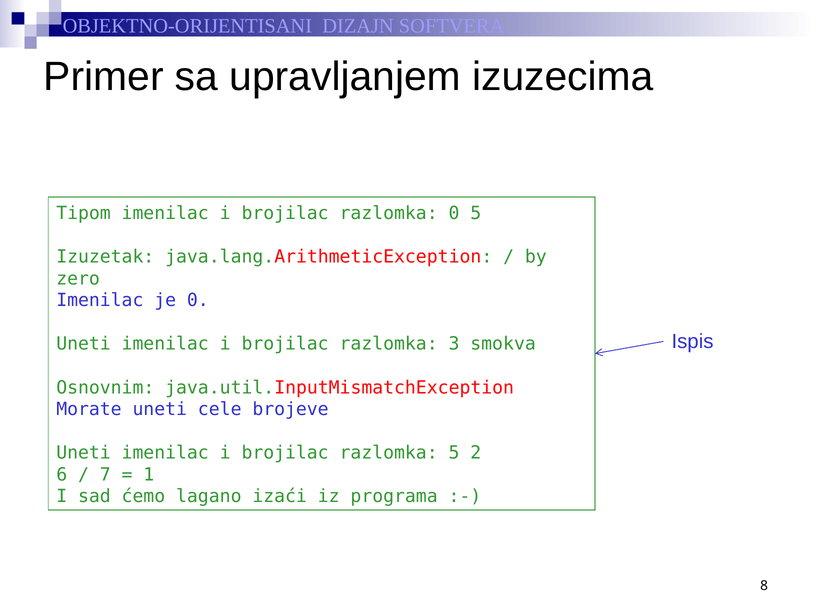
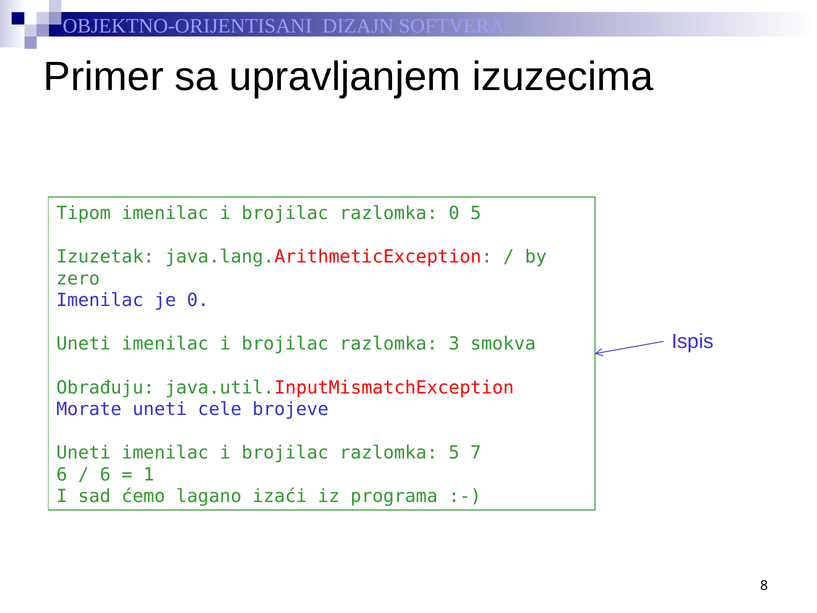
Osnovnim: Osnovnim -> Obrađuju
2: 2 -> 7
7 at (105, 474): 7 -> 6
